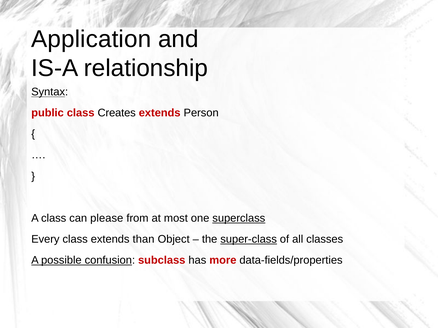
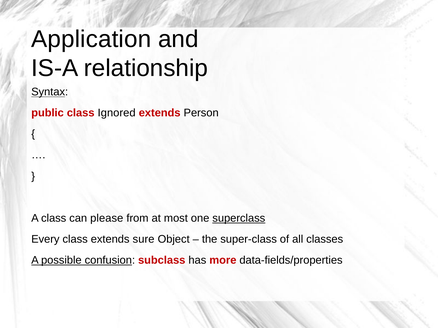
Creates: Creates -> Ignored
than: than -> sure
super-class underline: present -> none
